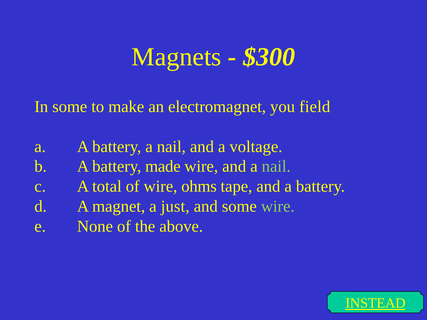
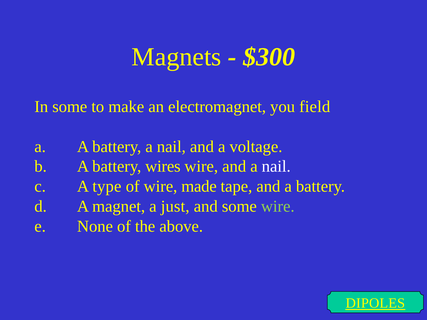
made: made -> wires
nail at (276, 167) colour: light green -> white
total: total -> type
ohms: ohms -> made
INSTEAD: INSTEAD -> DIPOLES
